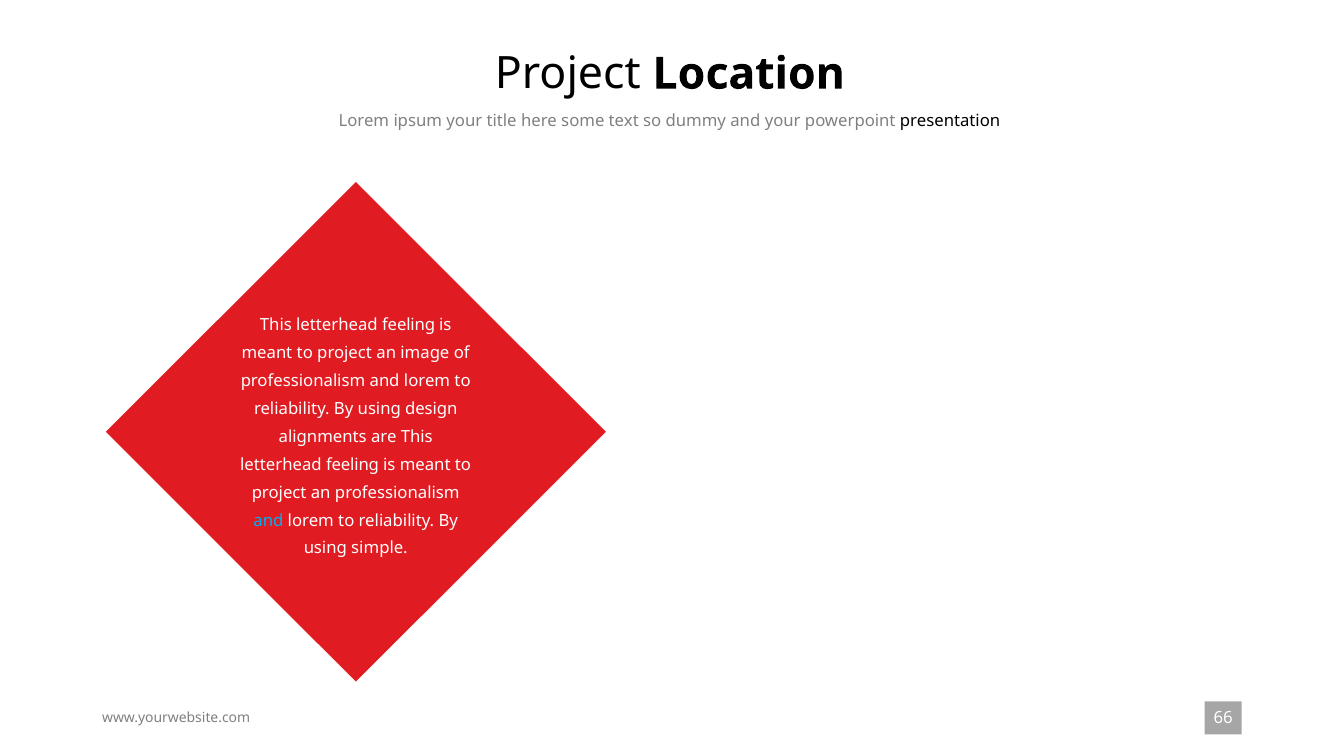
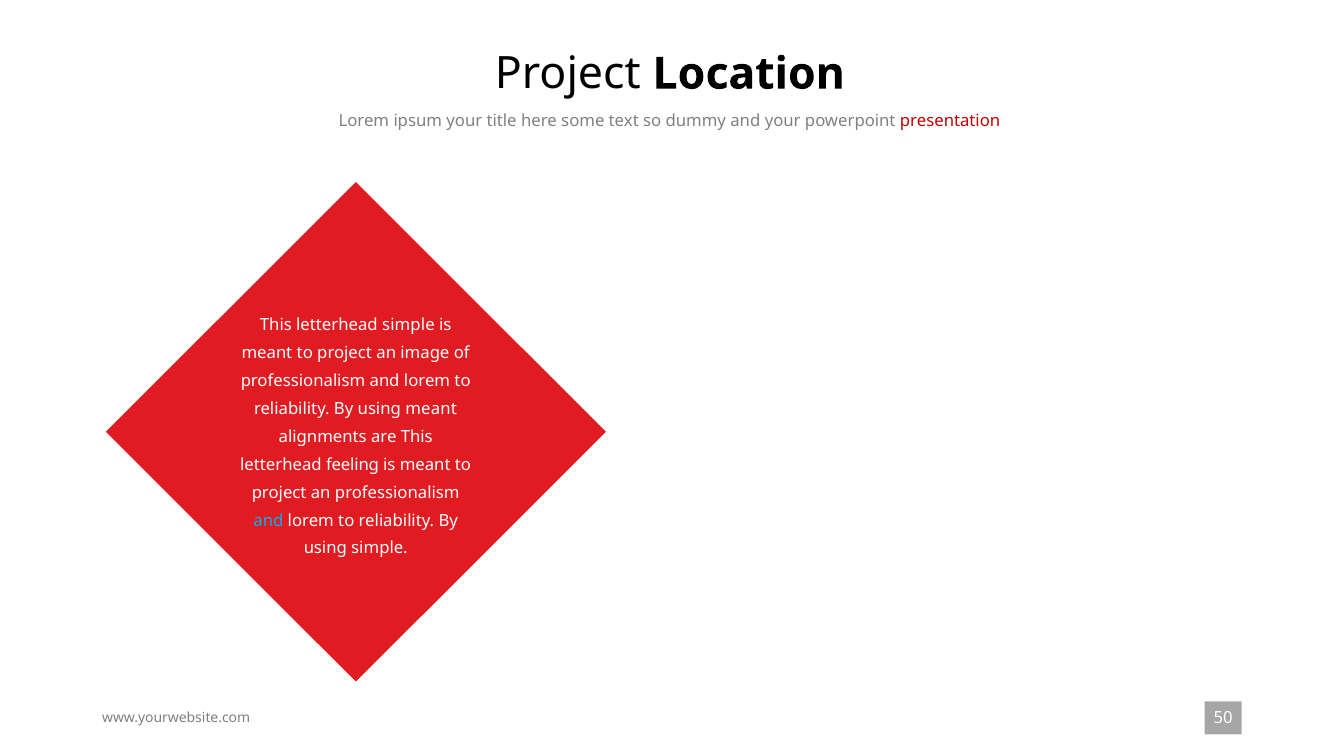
presentation colour: black -> red
feeling at (409, 326): feeling -> simple
using design: design -> meant
66: 66 -> 50
